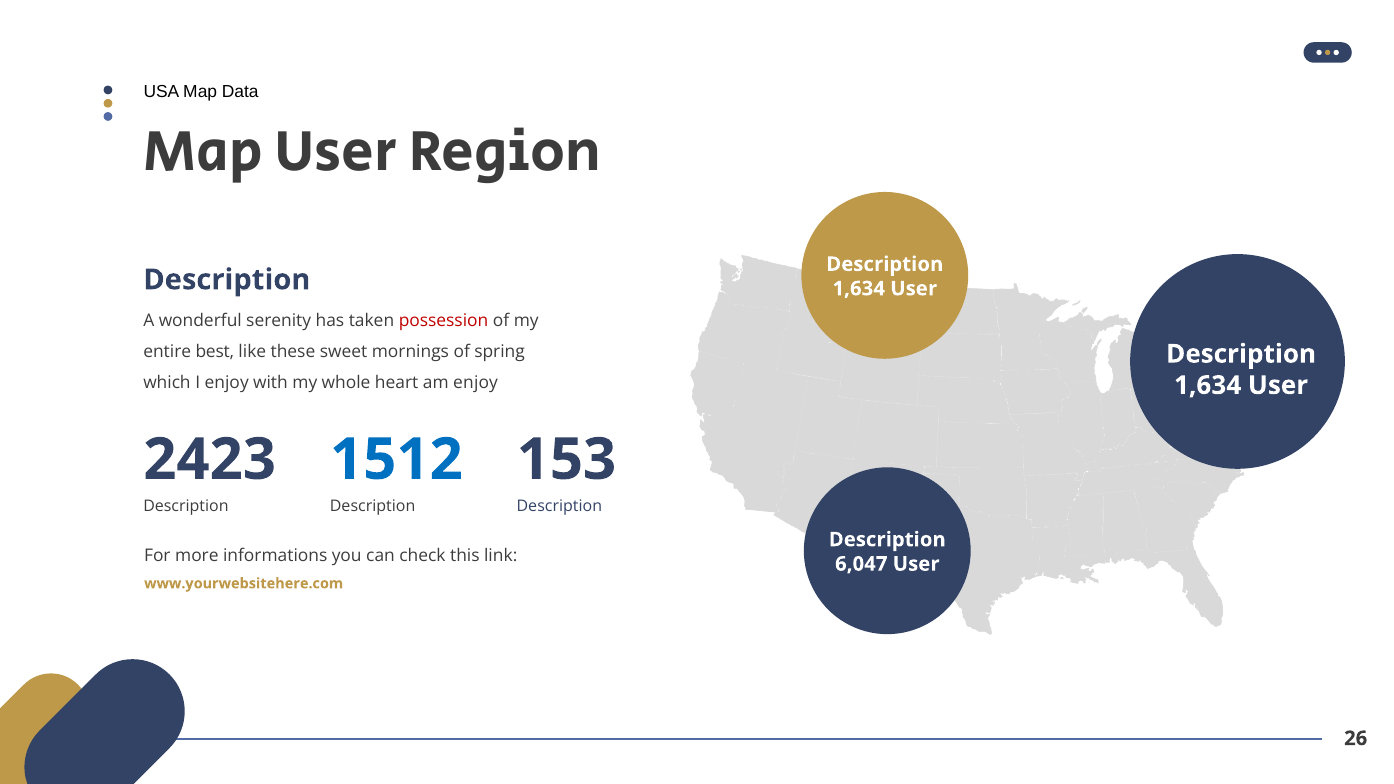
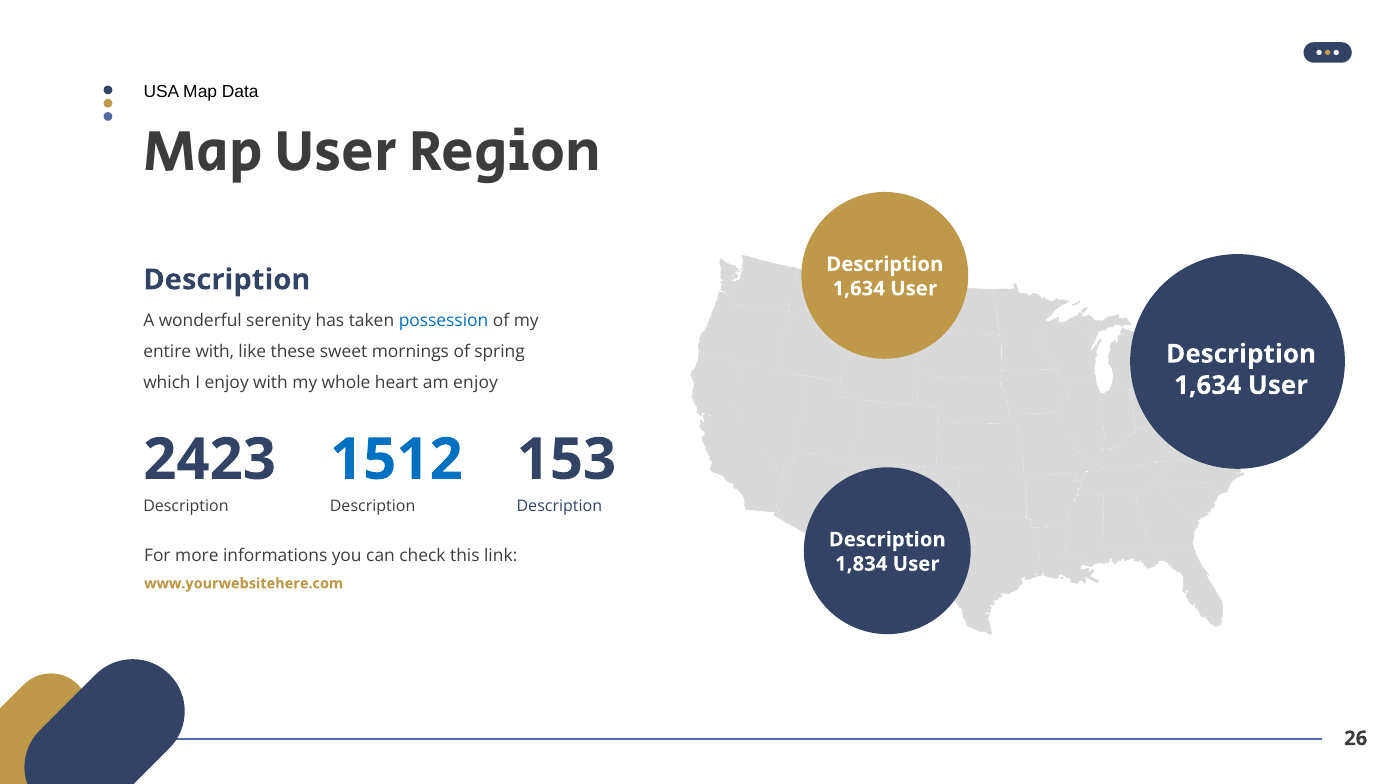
possession colour: red -> blue
entire best: best -> with
6,047: 6,047 -> 1,834
